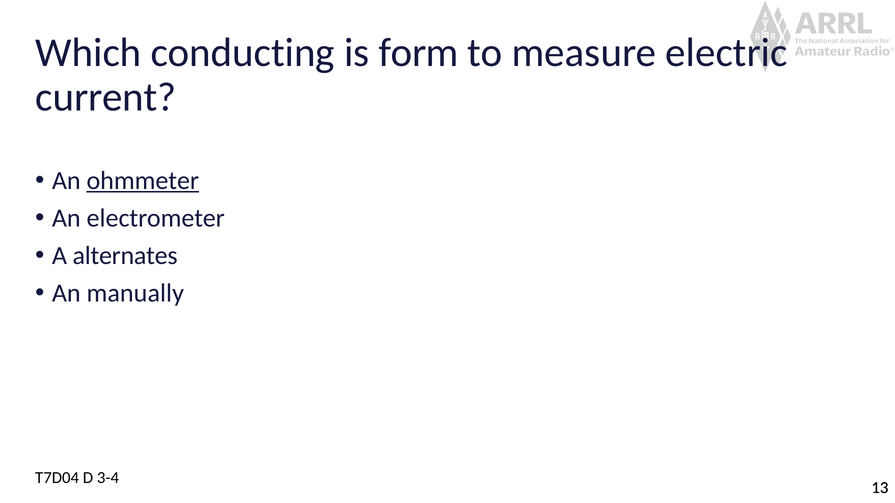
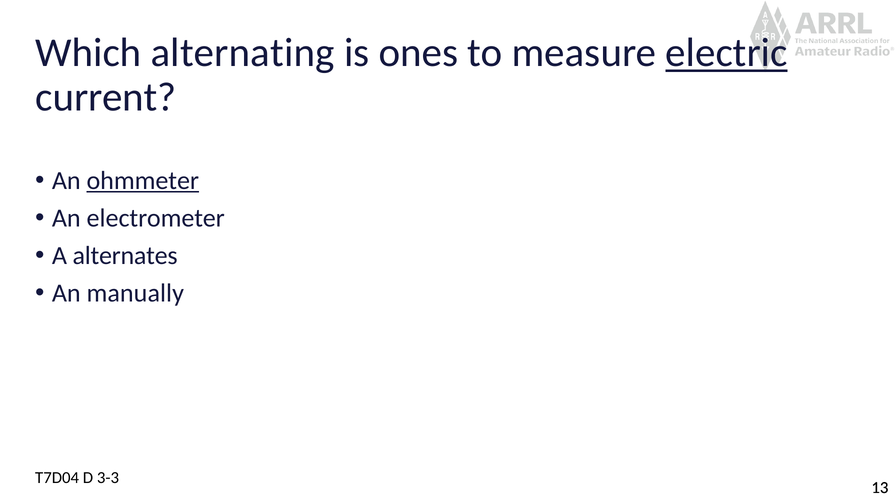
conducting: conducting -> alternating
form: form -> ones
electric underline: none -> present
3-4: 3-4 -> 3-3
